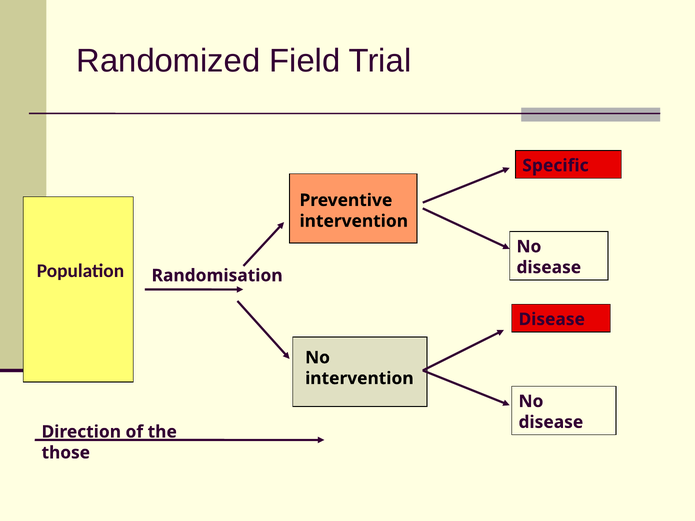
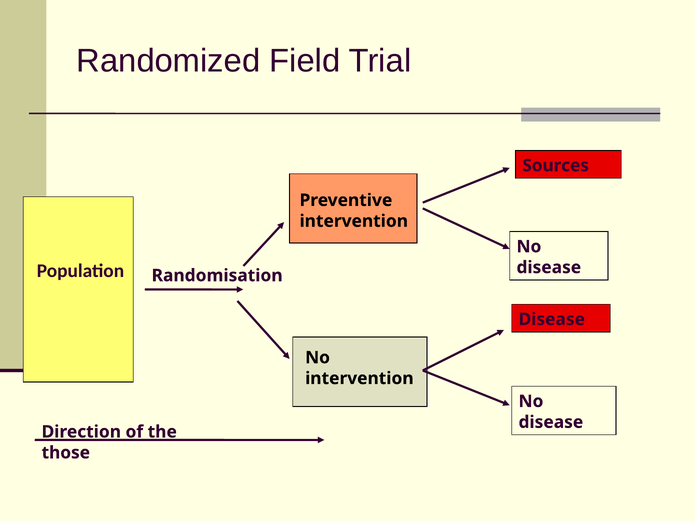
Specific: Specific -> Sources
